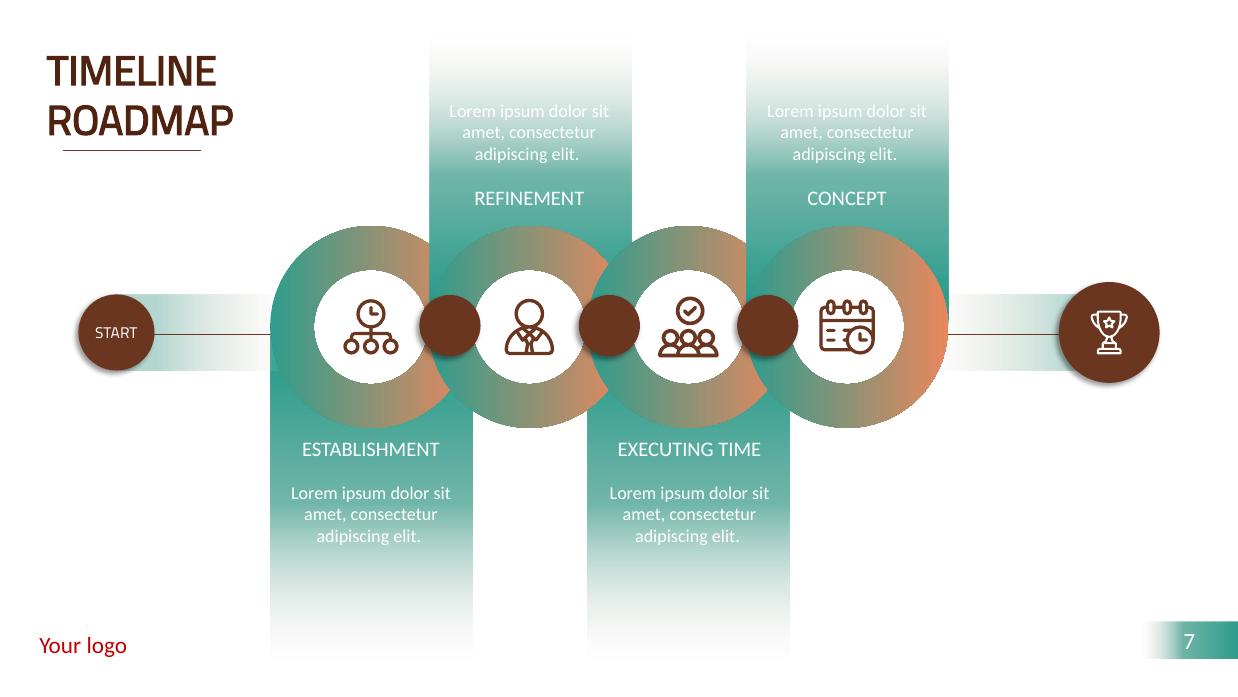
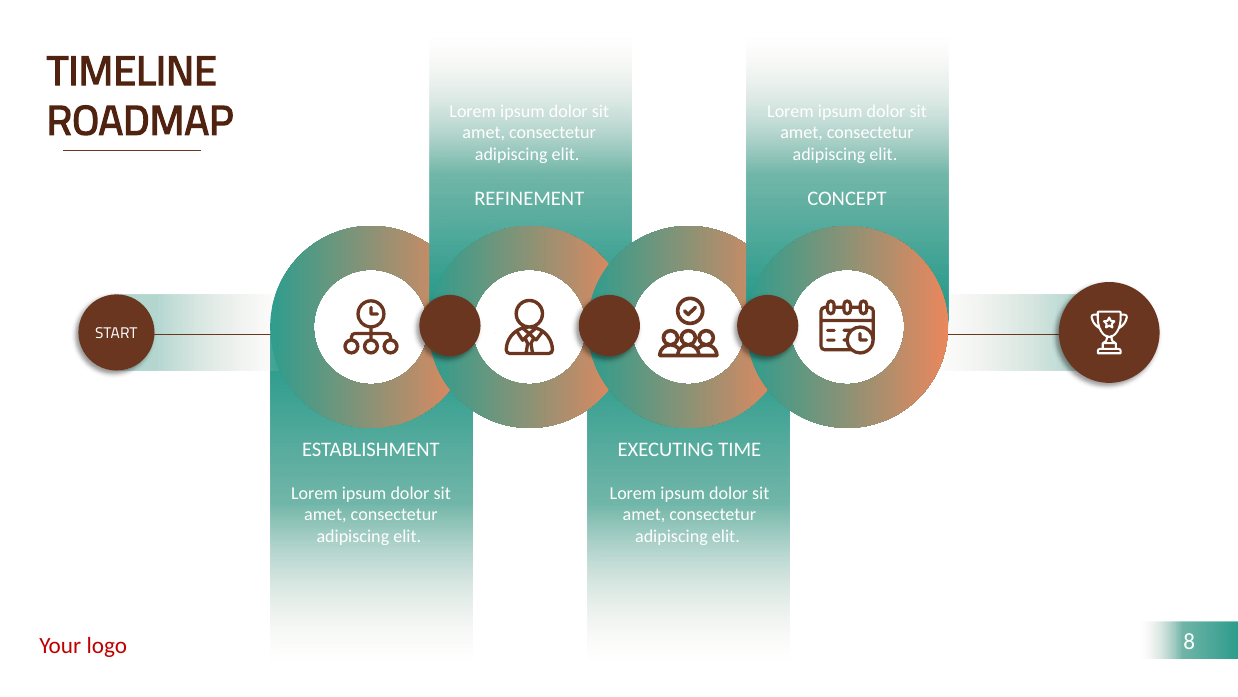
7: 7 -> 8
